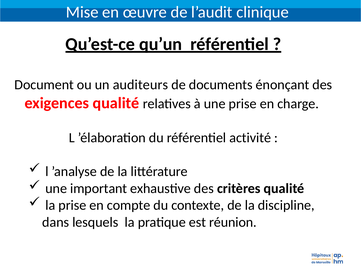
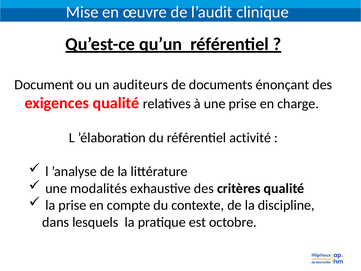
important: important -> modalités
réunion: réunion -> octobre
